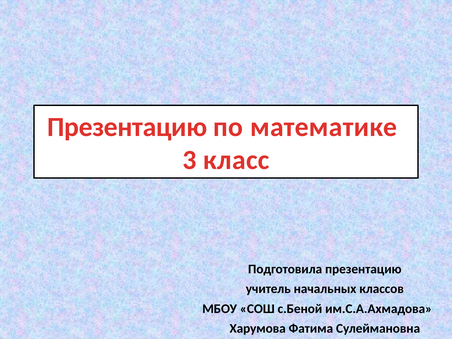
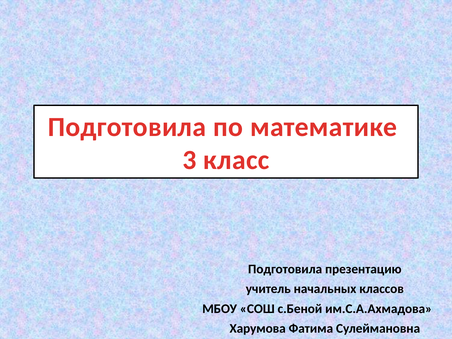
Презентацию at (127, 127): Презентацию -> Подготовила
